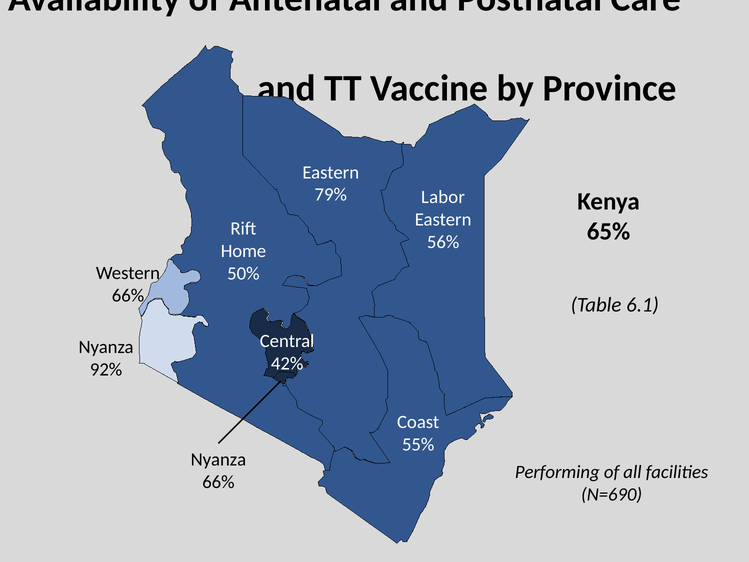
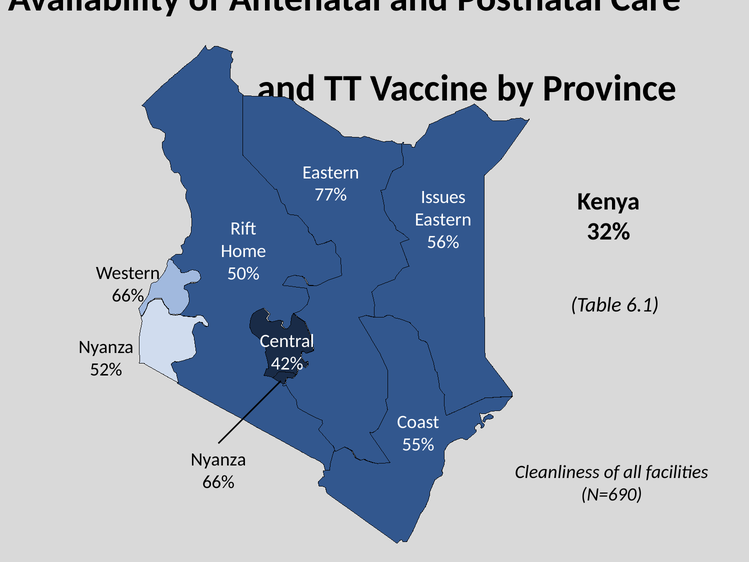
79%: 79% -> 77%
Labor: Labor -> Issues
65%: 65% -> 32%
92%: 92% -> 52%
Performing: Performing -> Cleanliness
